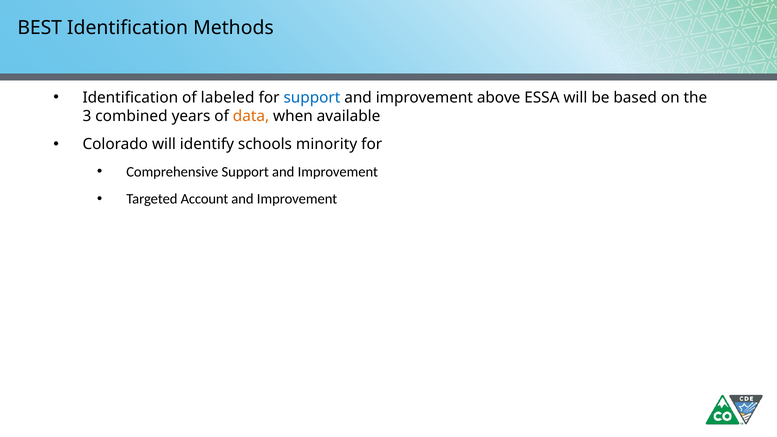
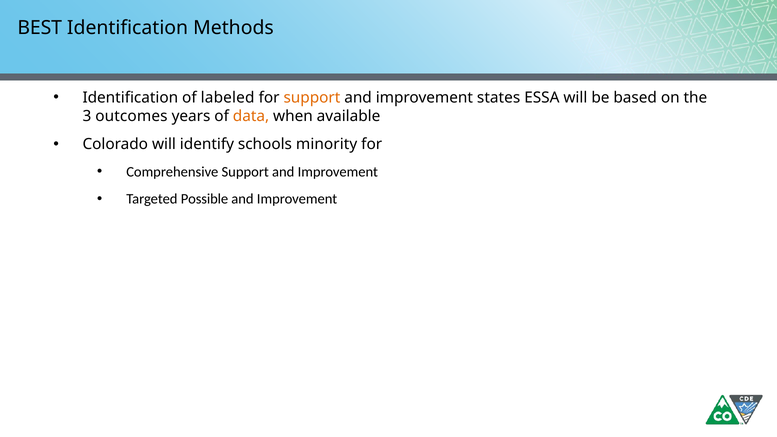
support at (312, 98) colour: blue -> orange
above: above -> states
combined: combined -> outcomes
Account: Account -> Possible
